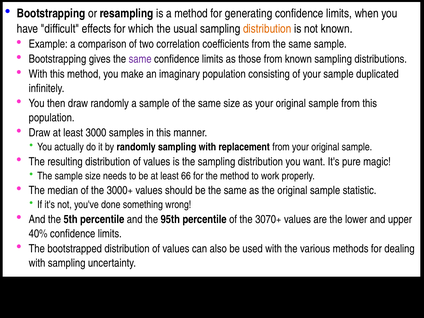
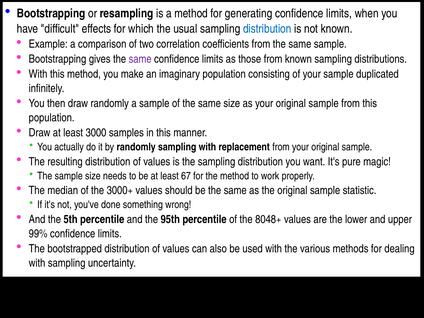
distribution at (267, 29) colour: orange -> blue
66: 66 -> 67
3070+: 3070+ -> 8048+
40%: 40% -> 99%
